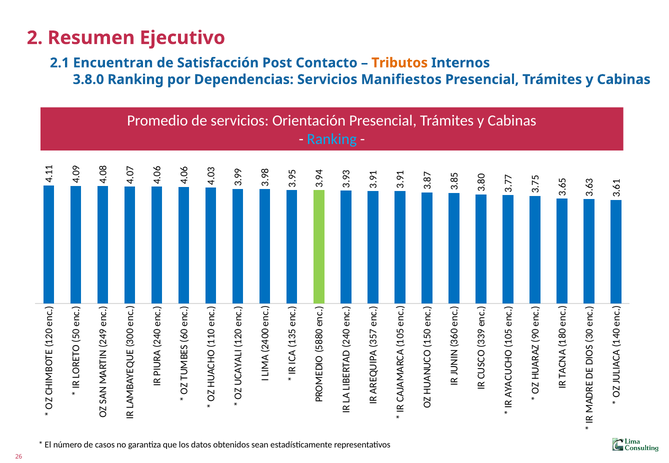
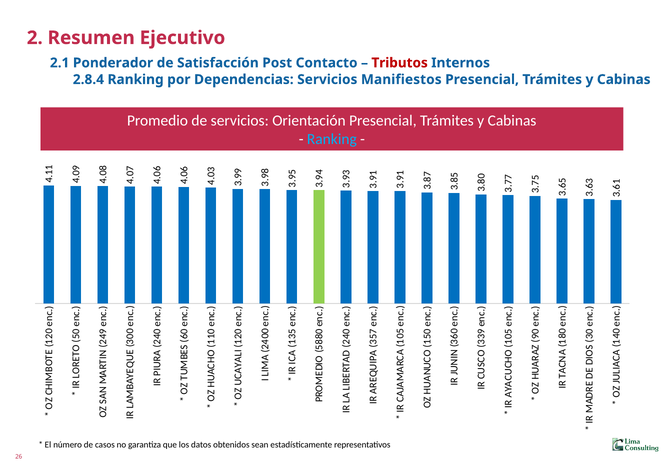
Encuentran: Encuentran -> Ponderador
Tributos colour: orange -> red
3.8.0: 3.8.0 -> 2.8.4
